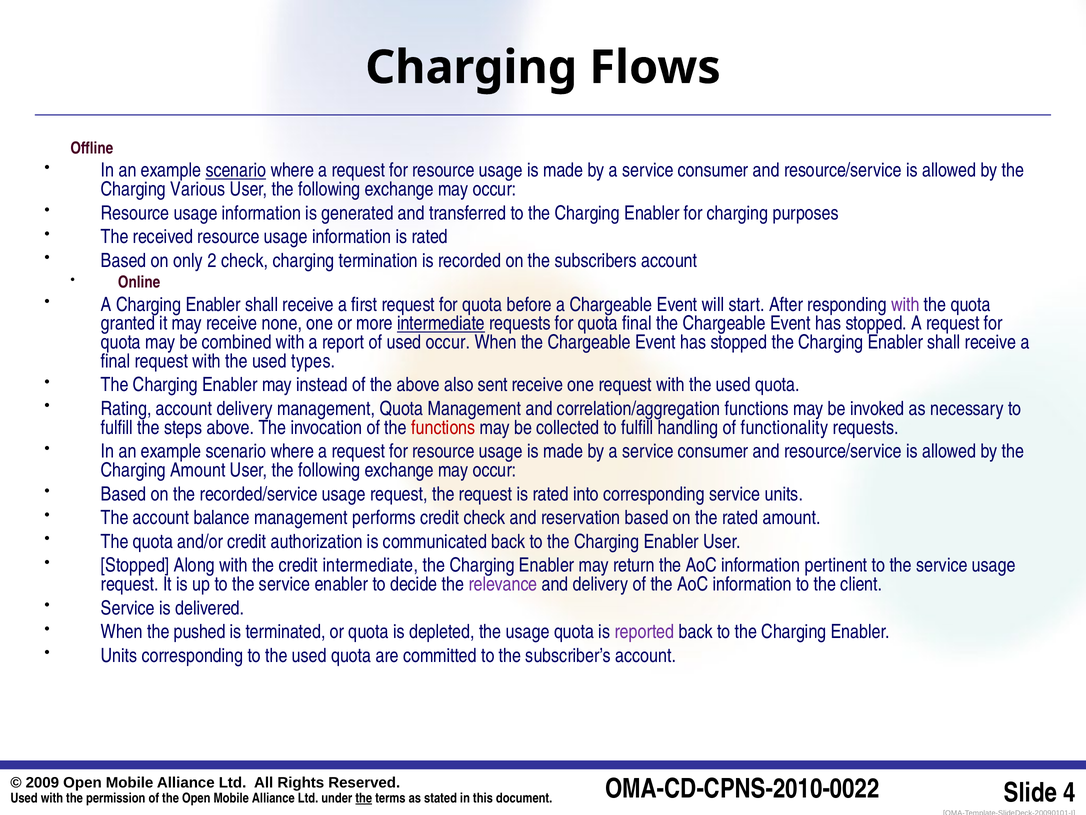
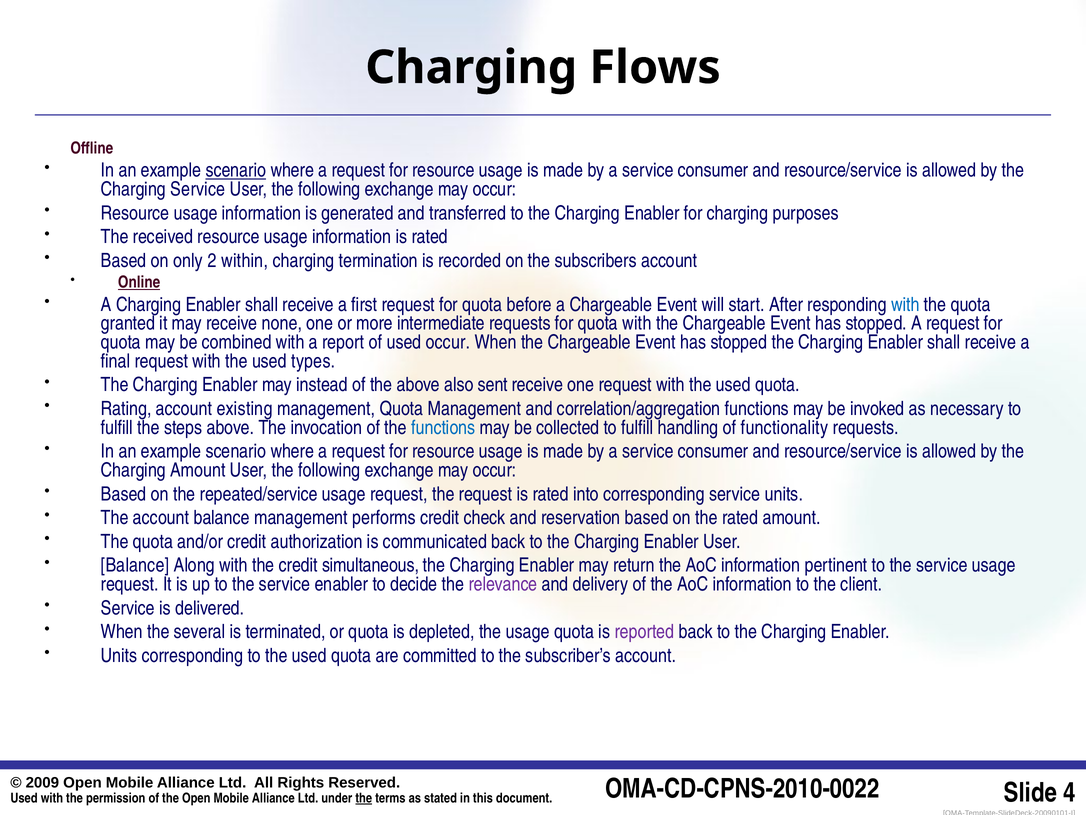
Charging Various: Various -> Service
2 check: check -> within
Online underline: none -> present
with at (905, 304) colour: purple -> blue
intermediate at (441, 323) underline: present -> none
quota final: final -> with
account delivery: delivery -> existing
functions at (443, 427) colour: red -> blue
recorded/service: recorded/service -> repeated/service
Stopped at (135, 565): Stopped -> Balance
credit intermediate: intermediate -> simultaneous
pushed: pushed -> several
